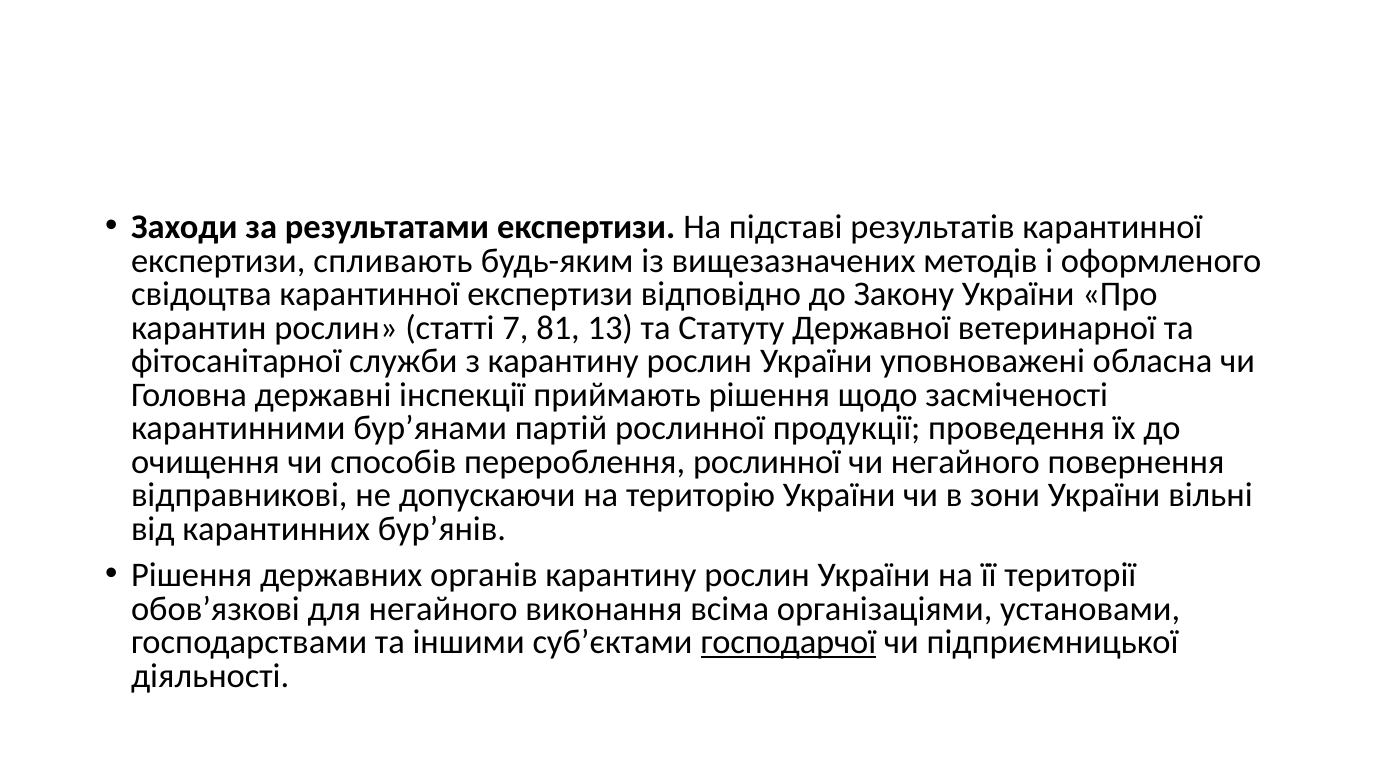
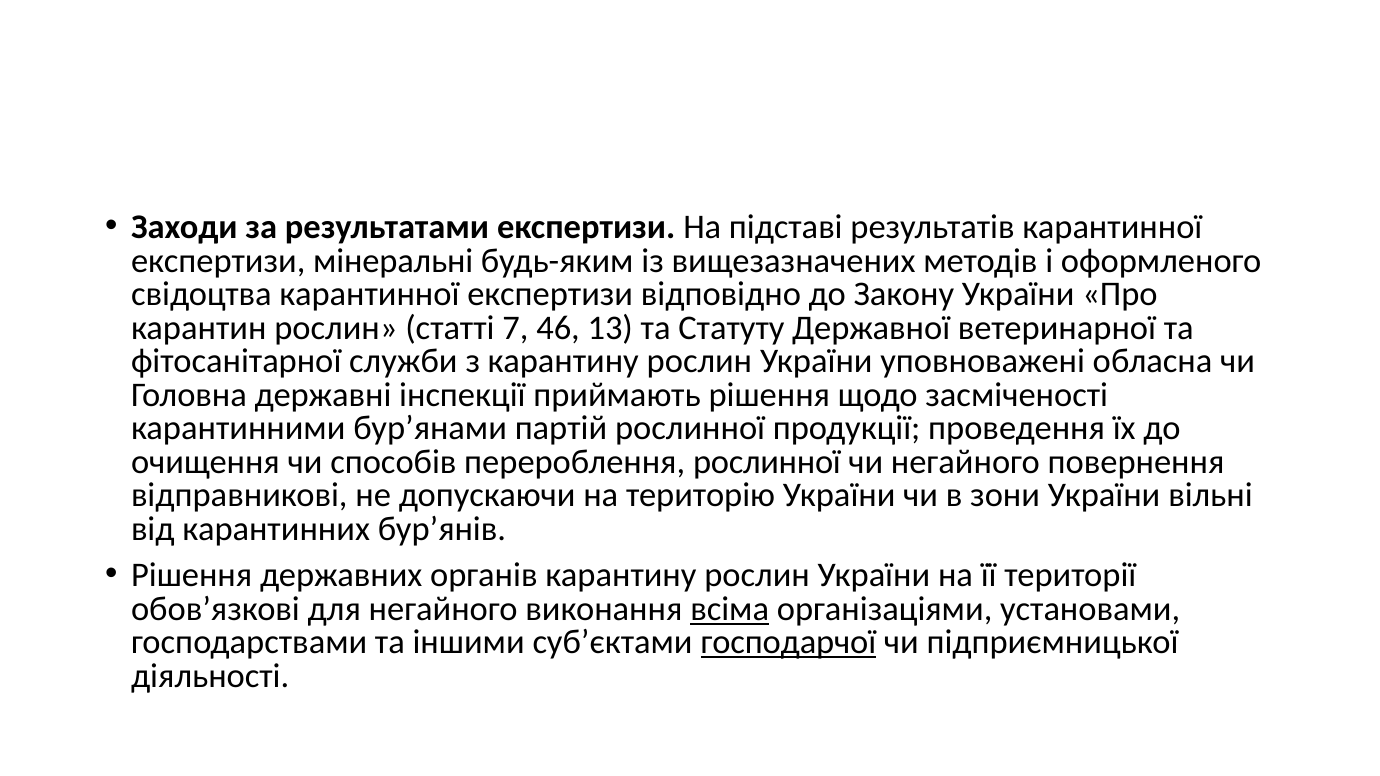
спливають: спливають -> мінеральні
81: 81 -> 46
всіма underline: none -> present
